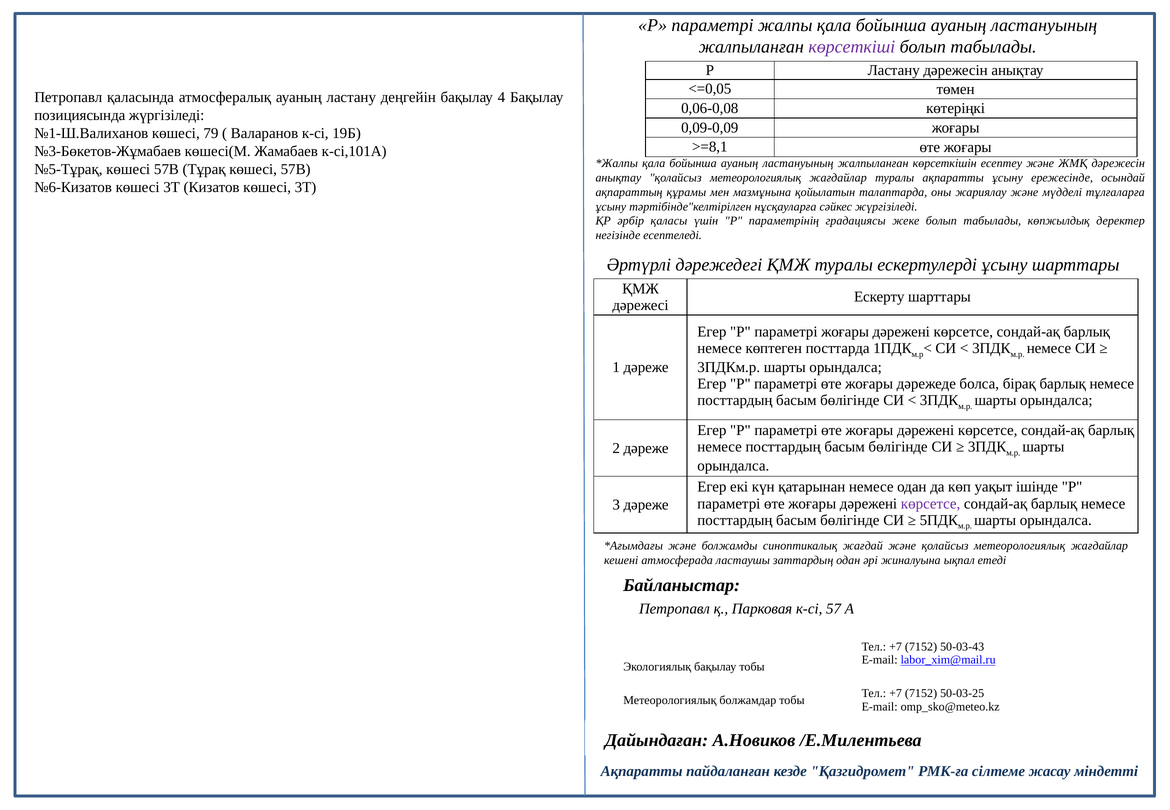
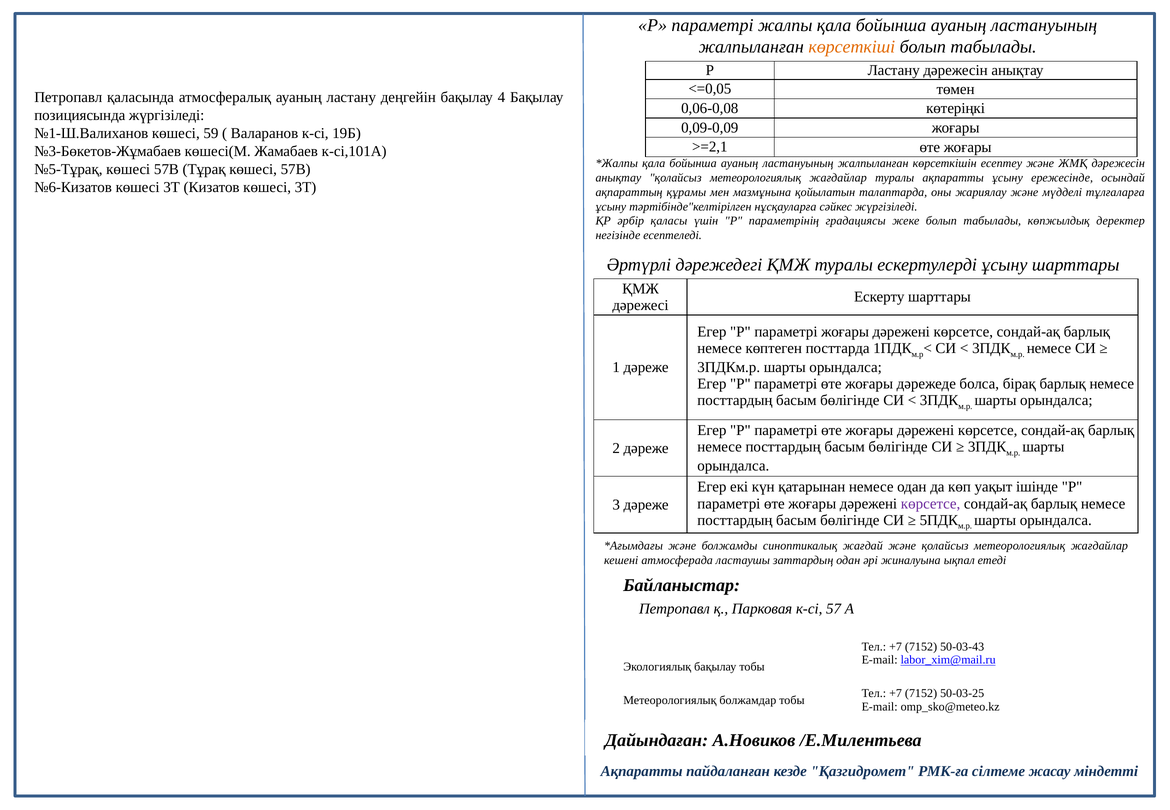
көрсеткіші colour: purple -> orange
79: 79 -> 59
>=8,1: >=8,1 -> >=2,1
